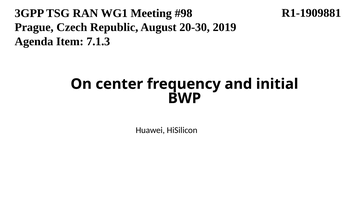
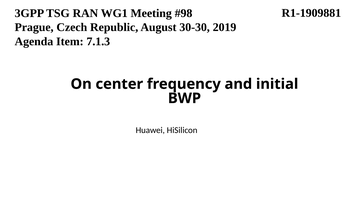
20-30: 20-30 -> 30-30
